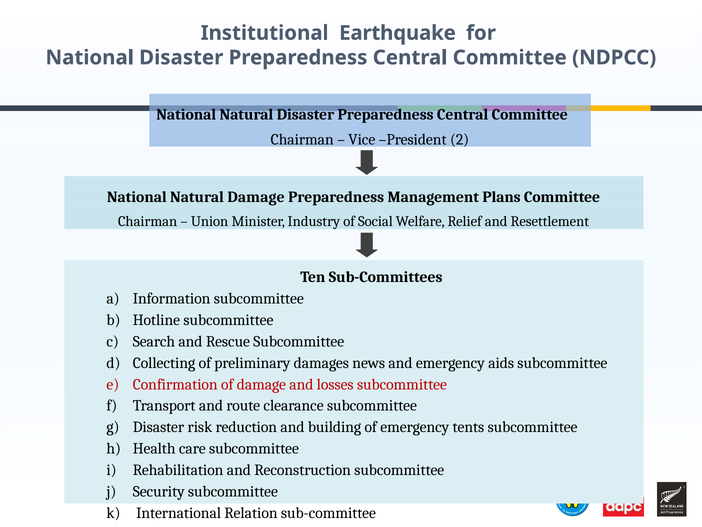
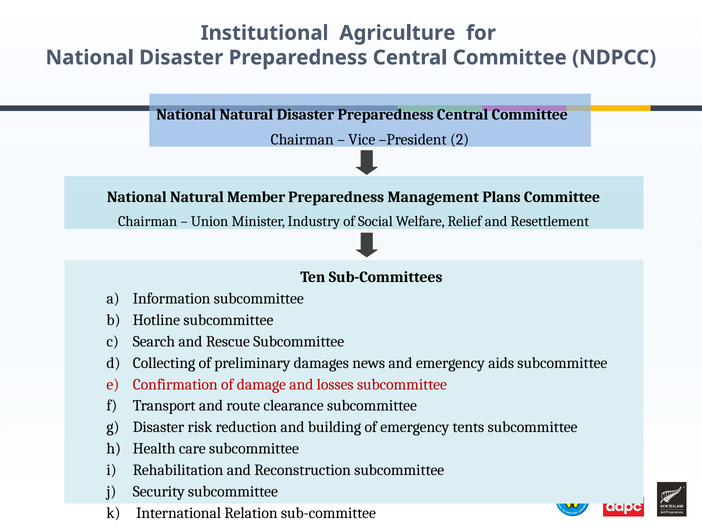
Earthquake: Earthquake -> Agriculture
Natural Damage: Damage -> Member
